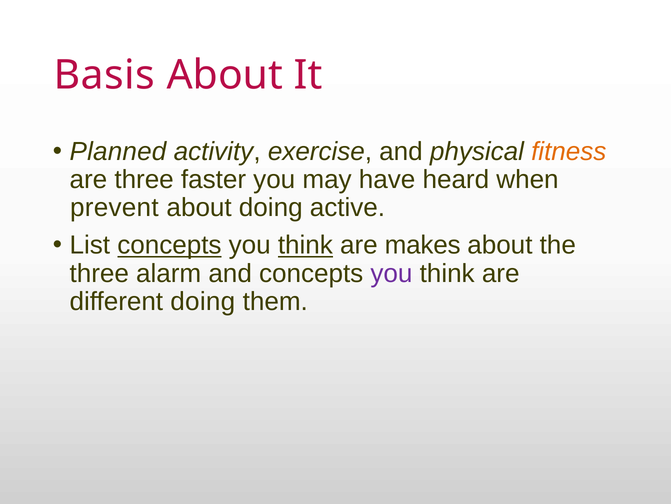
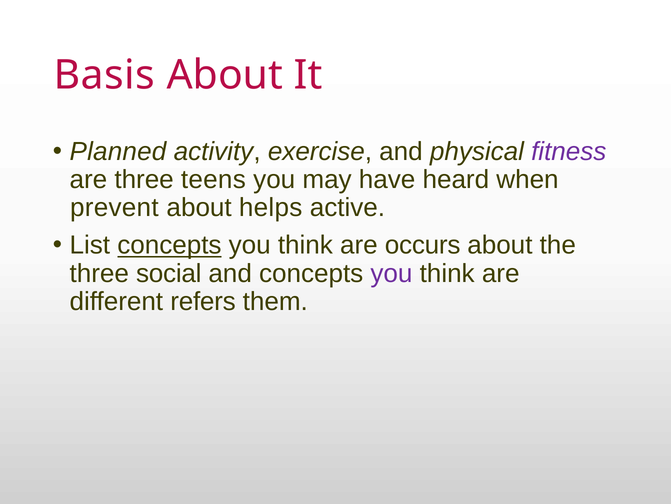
fitness colour: orange -> purple
faster: faster -> teens
about doing: doing -> helps
think at (305, 245) underline: present -> none
makes: makes -> occurs
alarm: alarm -> social
different doing: doing -> refers
